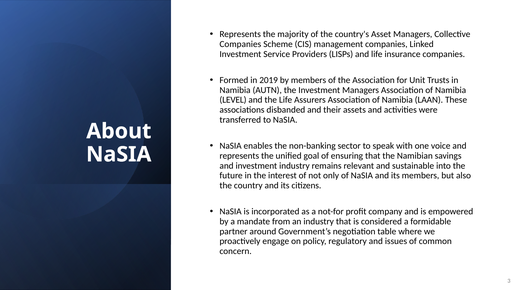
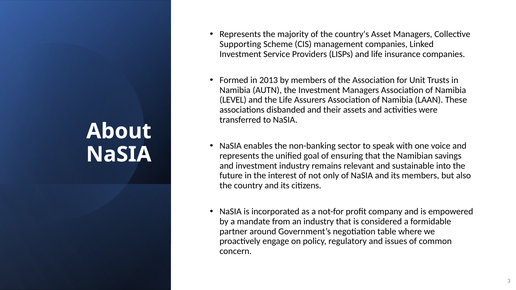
Companies at (240, 44): Companies -> Supporting
2019: 2019 -> 2013
